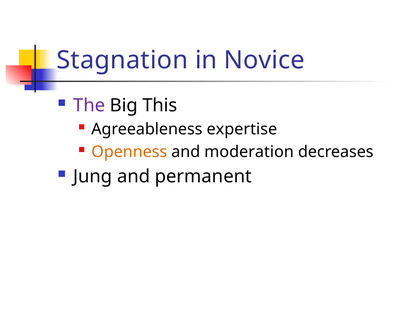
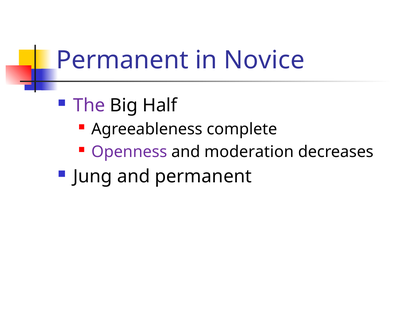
Stagnation at (122, 60): Stagnation -> Permanent
This: This -> Half
expertise: expertise -> complete
Openness colour: orange -> purple
